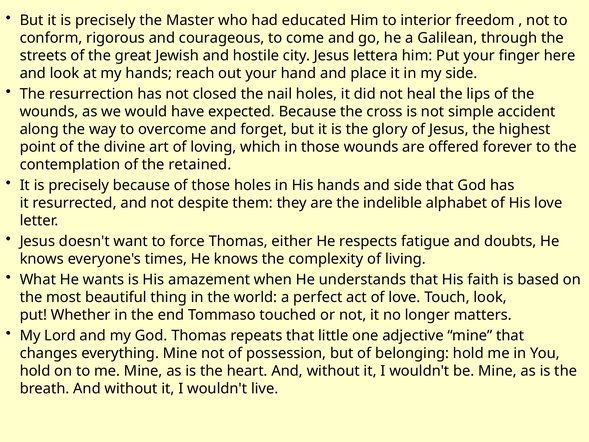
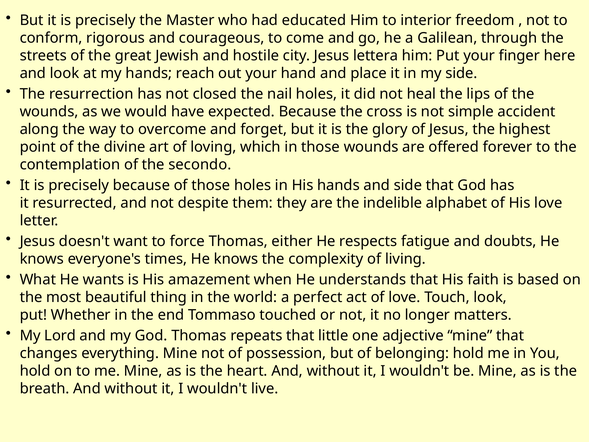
retained: retained -> secondo
